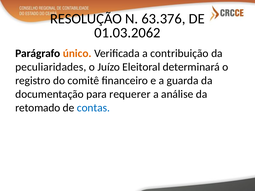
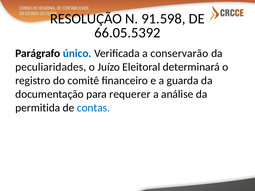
63.376: 63.376 -> 91.598
01.03.2062: 01.03.2062 -> 66.05.5392
único colour: orange -> blue
contribuição: contribuição -> conservarão
retomado: retomado -> permitida
